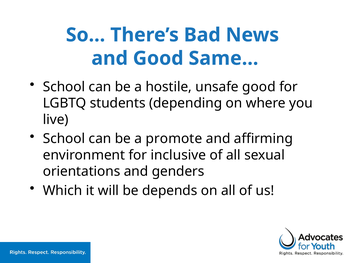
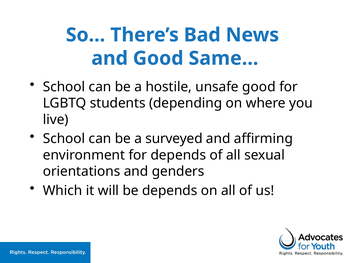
promote: promote -> surveyed
for inclusive: inclusive -> depends
